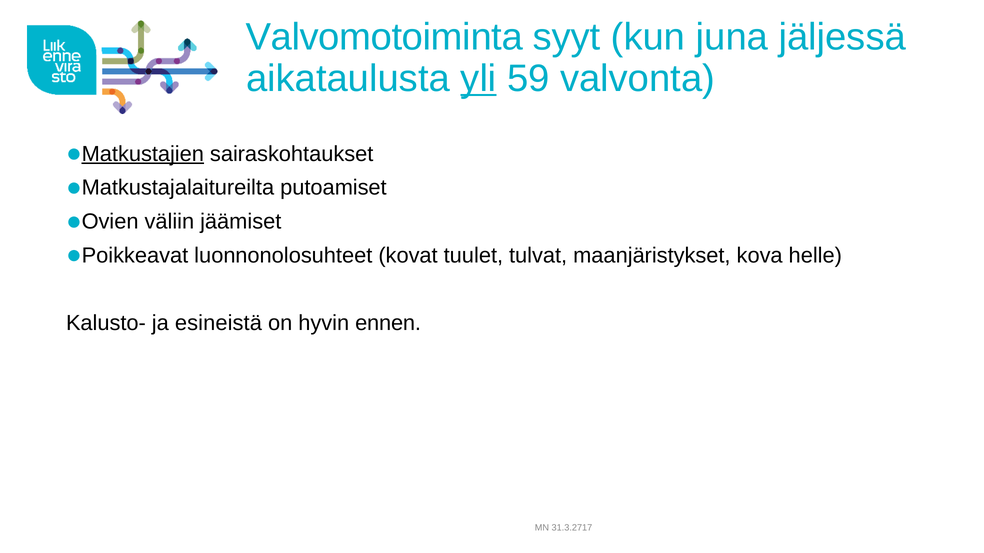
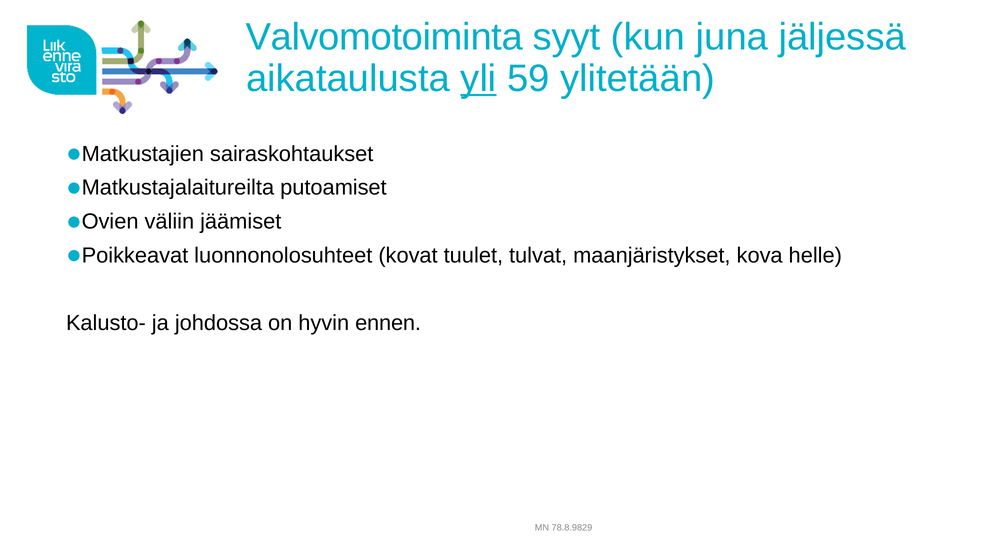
valvonta: valvonta -> ylitetään
Matkustajien underline: present -> none
esineistä: esineistä -> johdossa
31.3.2717: 31.3.2717 -> 78.8.9829
